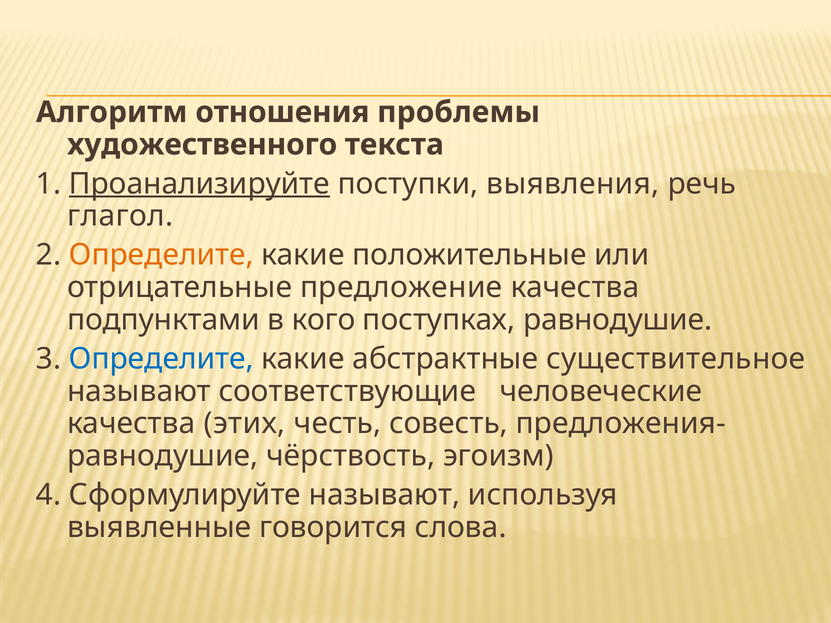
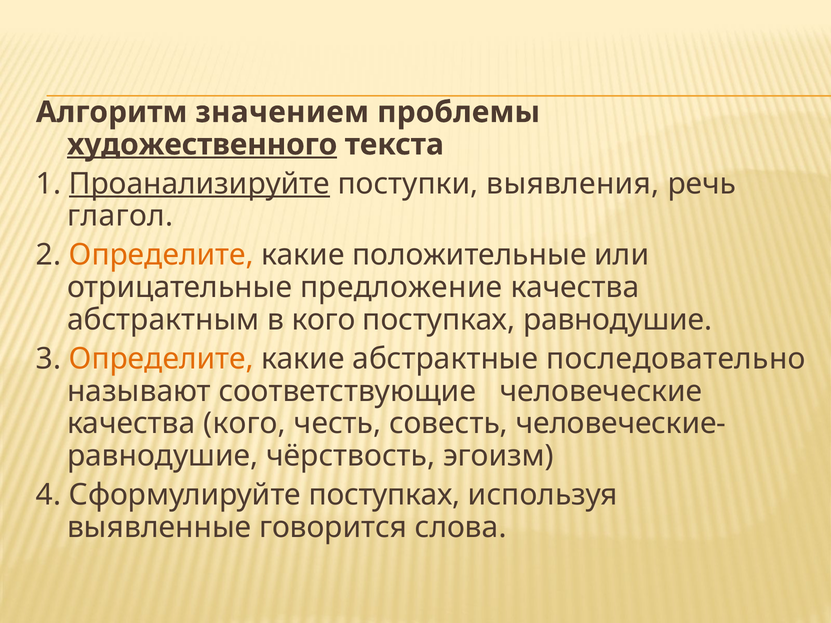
отношения: отношения -> значением
художественного underline: none -> present
подпунктами: подпунктами -> абстрактным
Определите at (161, 359) colour: blue -> orange
существительное: существительное -> последовательно
качества этих: этих -> кого
предложения-: предложения- -> человеческие-
Сформулируйте называют: называют -> поступках
